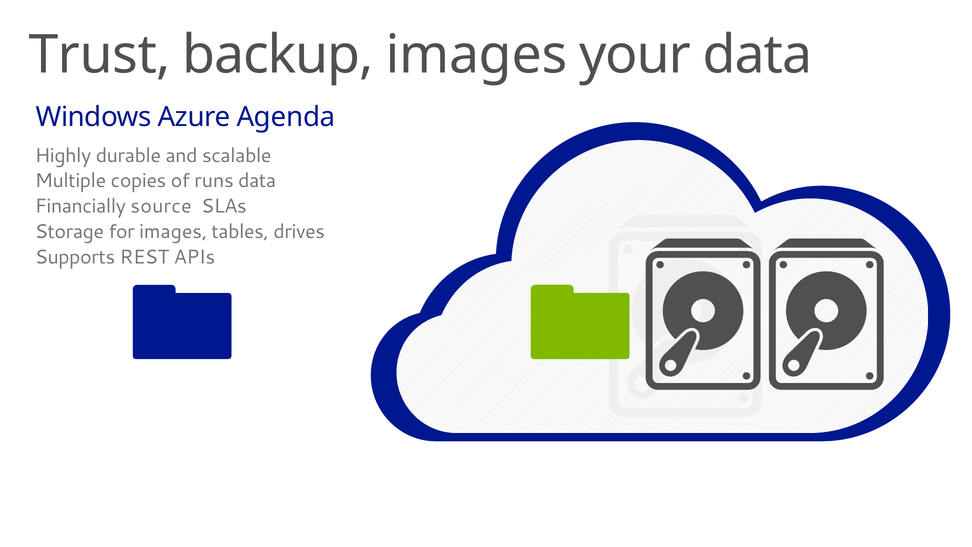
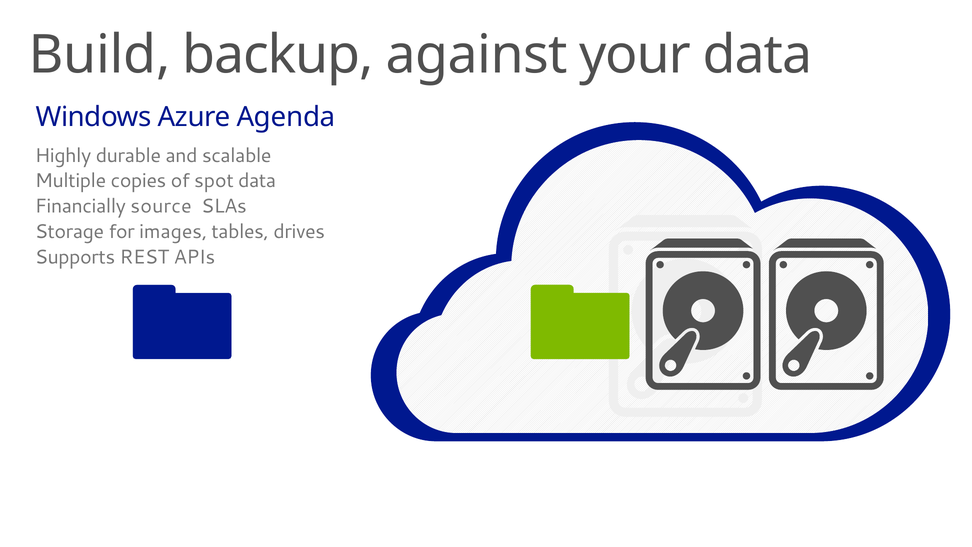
Trust: Trust -> Build
backup images: images -> against
runs: runs -> spot
